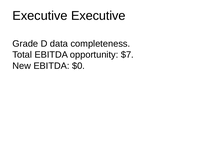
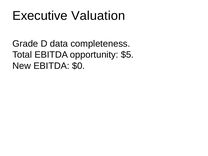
Executive Executive: Executive -> Valuation
$7: $7 -> $5
